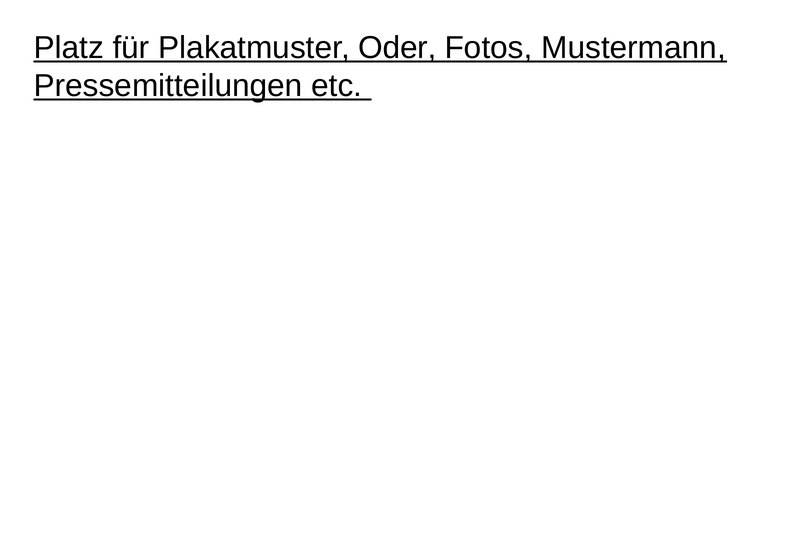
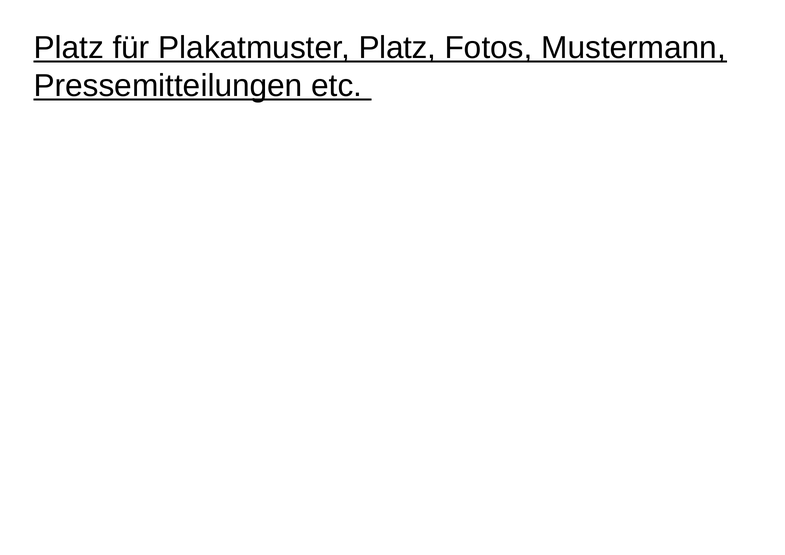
Plakatmuster Oder: Oder -> Platz
